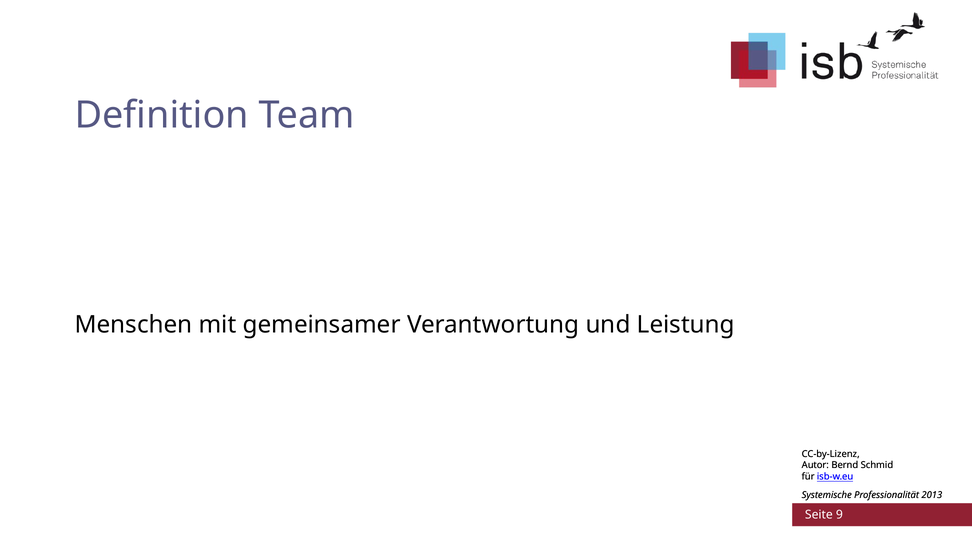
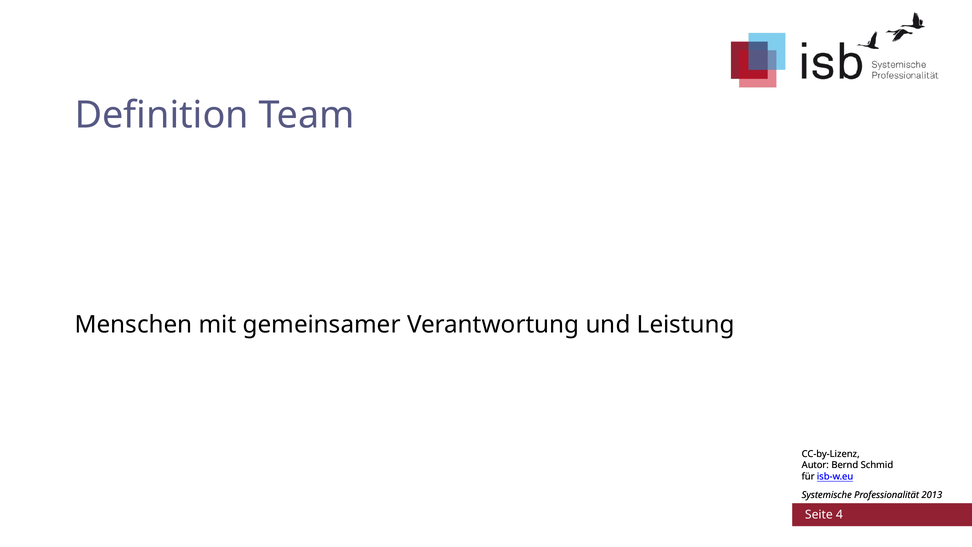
9: 9 -> 4
